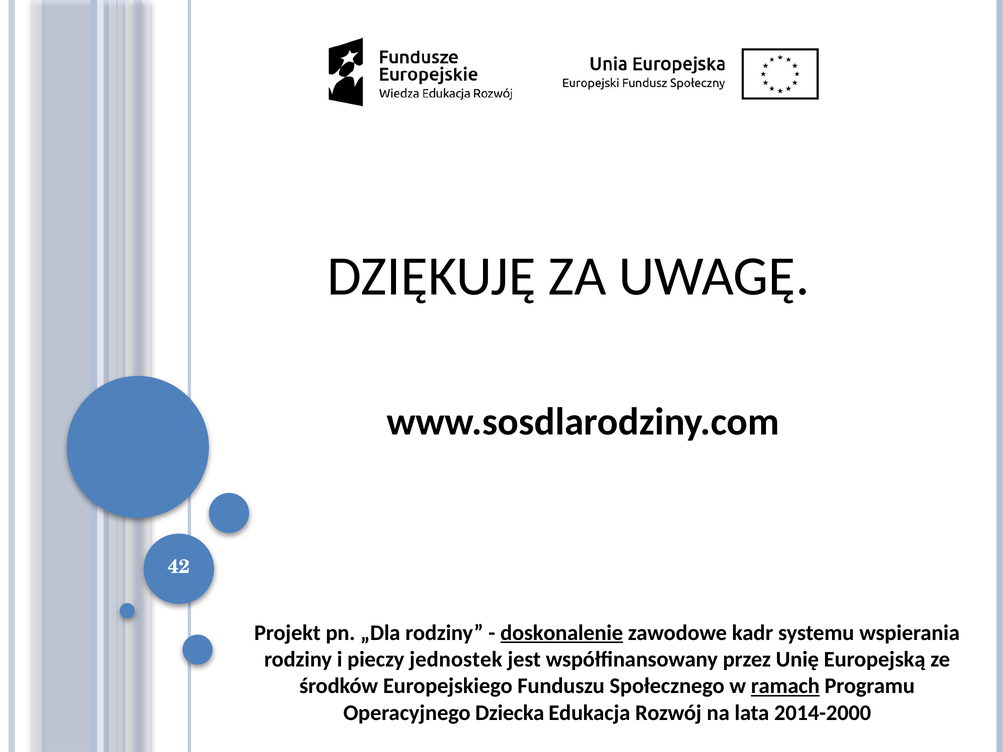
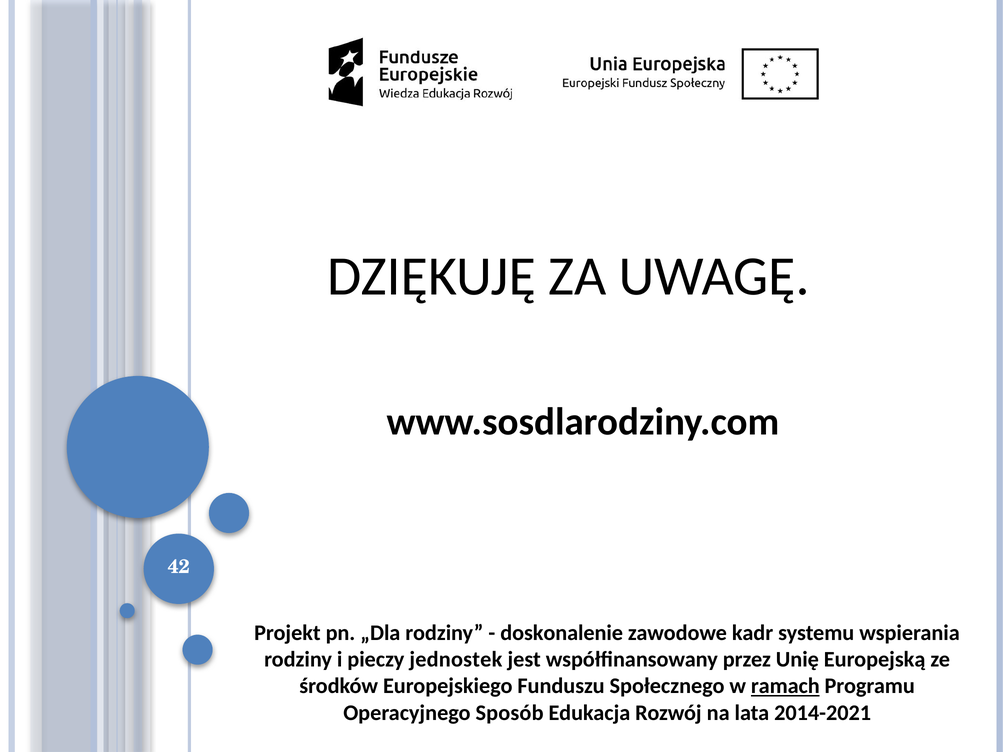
doskonalenie underline: present -> none
Dziecka: Dziecka -> Sposób
2014-2000: 2014-2000 -> 2014-2021
